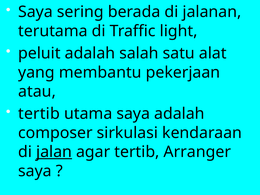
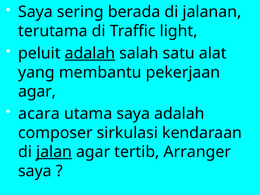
adalah at (90, 53) underline: none -> present
atau at (37, 91): atau -> agar
tertib at (39, 114): tertib -> acara
